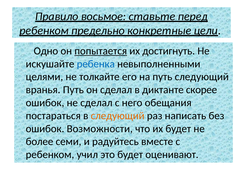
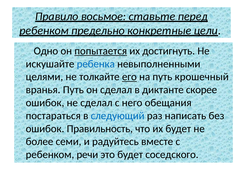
его underline: none -> present
путь следующий: следующий -> крошечный
следующий at (118, 116) colour: orange -> blue
Возможности: Возможности -> Правильность
учил: учил -> речи
оценивают: оценивают -> соседского
